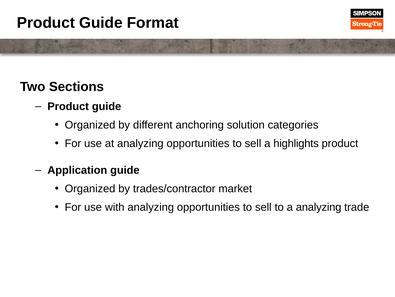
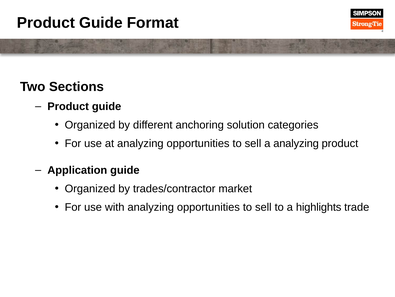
a highlights: highlights -> analyzing
a analyzing: analyzing -> highlights
